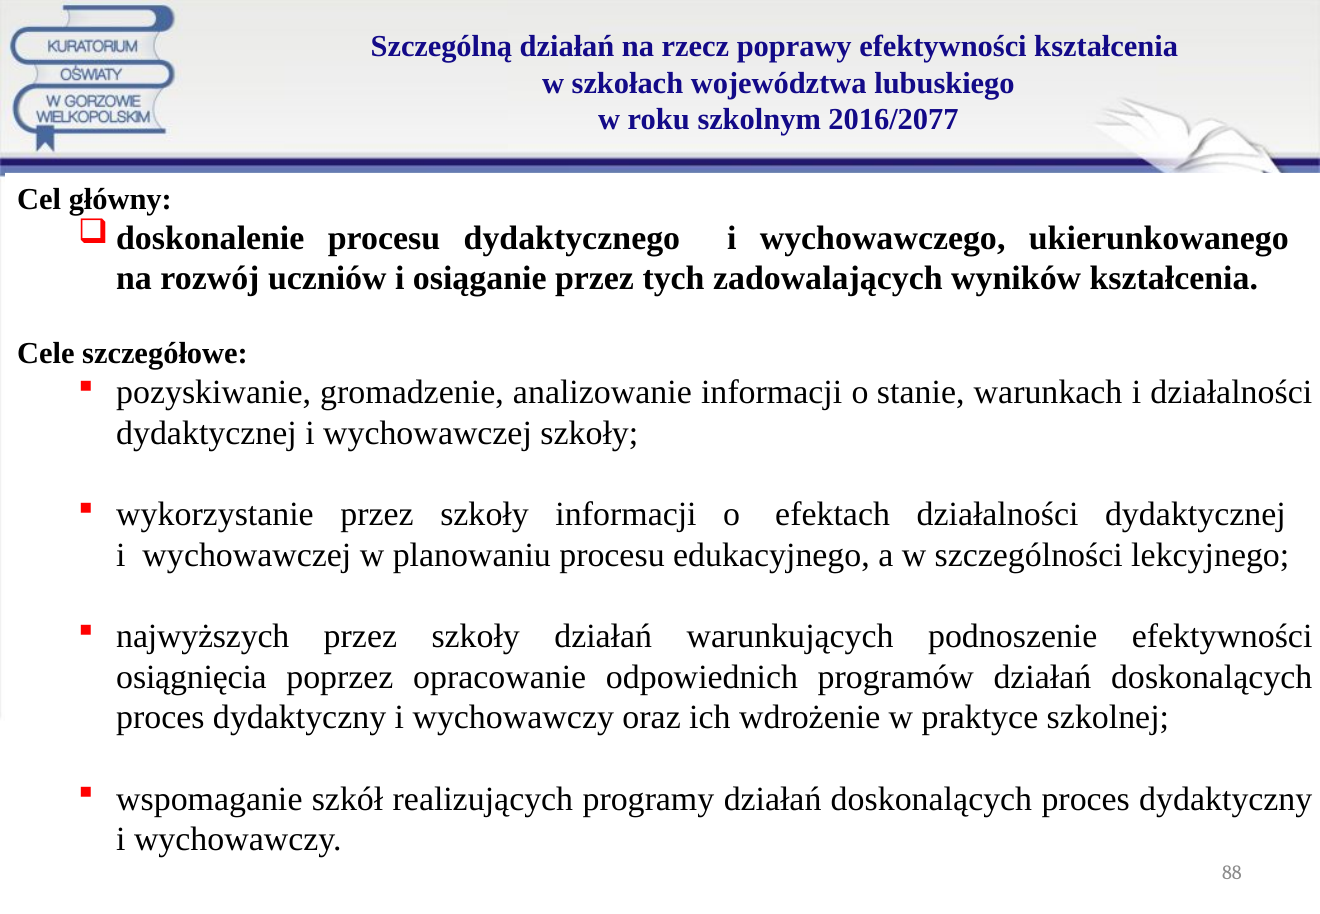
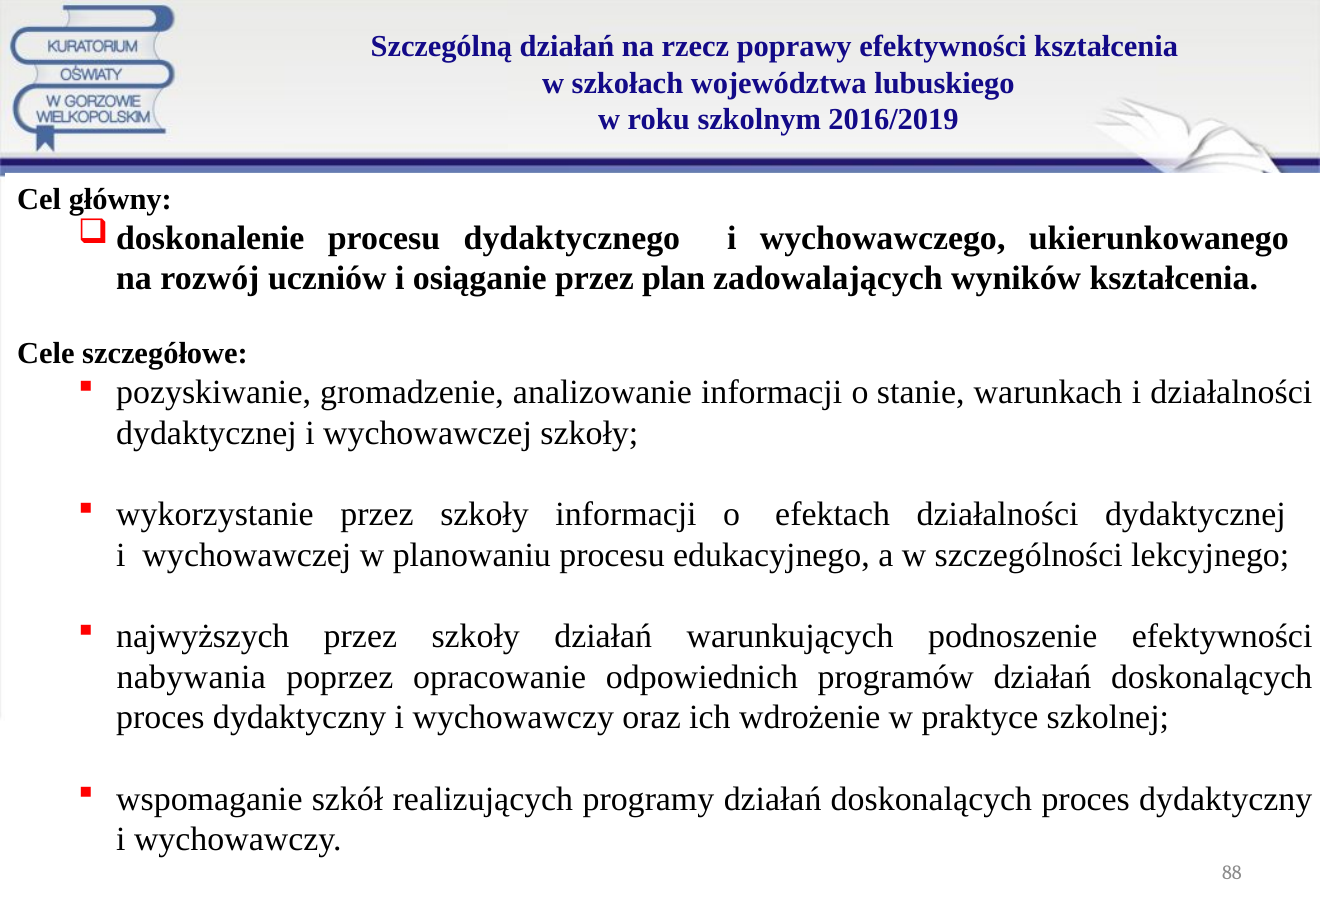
2016/2077: 2016/2077 -> 2016/2019
tych: tych -> plan
osiągnięcia: osiągnięcia -> nabywania
